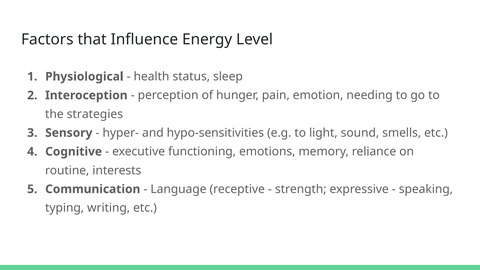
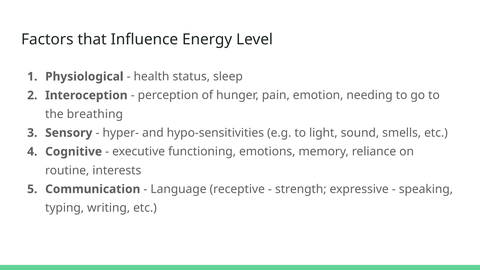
strategies: strategies -> breathing
